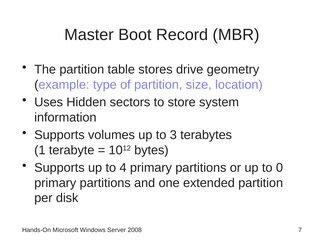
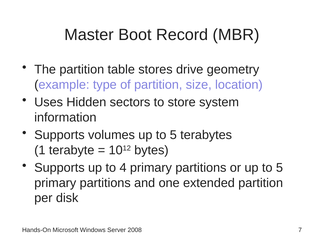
volumes up to 3: 3 -> 5
or up to 0: 0 -> 5
